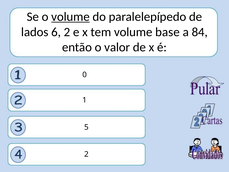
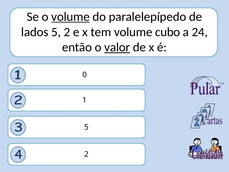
lados 6: 6 -> 5
base: base -> cubo
84: 84 -> 24
valor underline: none -> present
